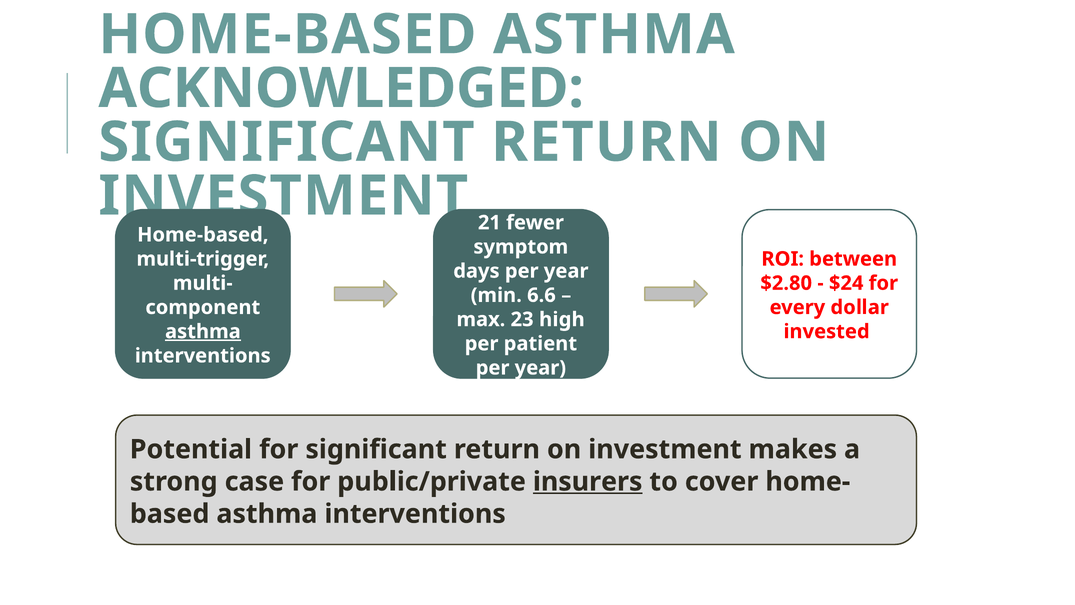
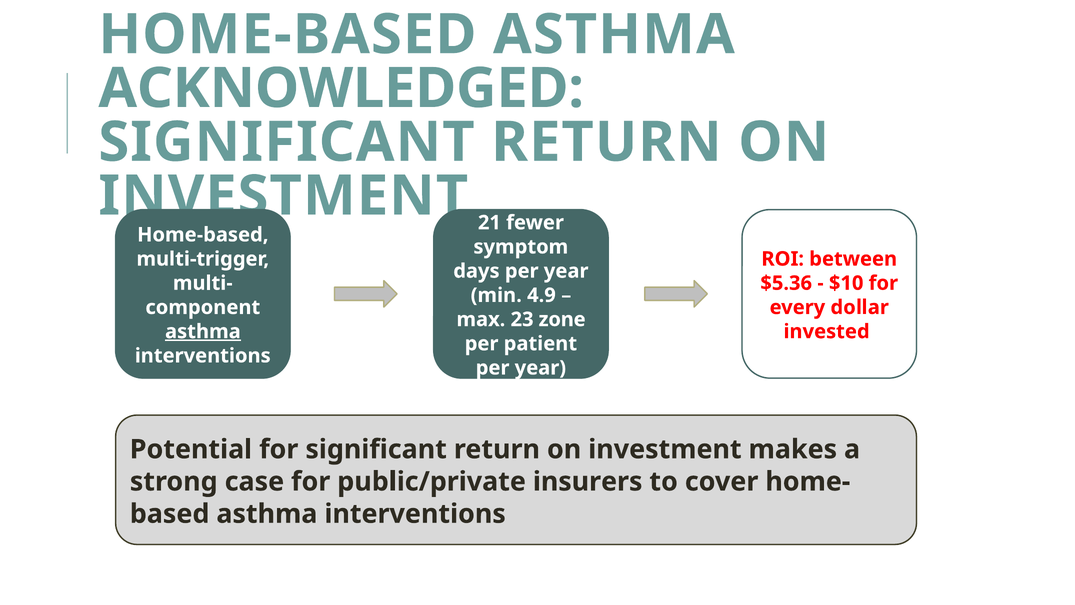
$2.80: $2.80 -> $5.36
$24: $24 -> $10
6.6: 6.6 -> 4.9
high: high -> zone
insurers underline: present -> none
